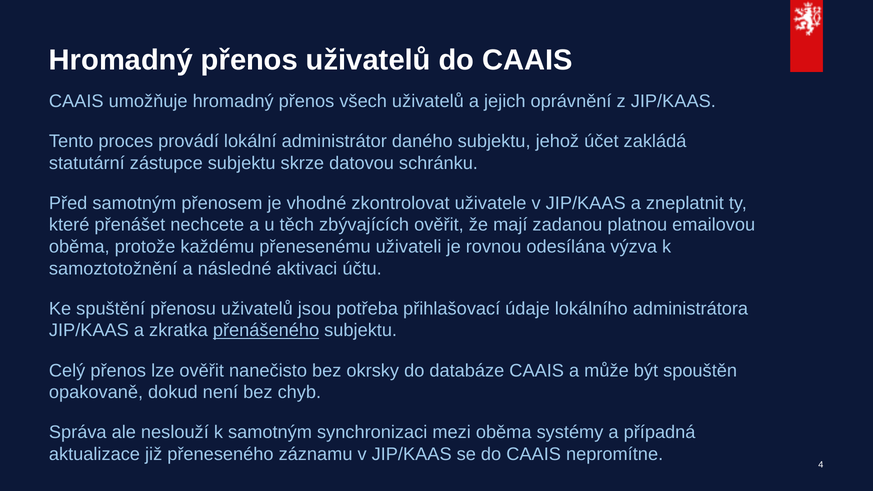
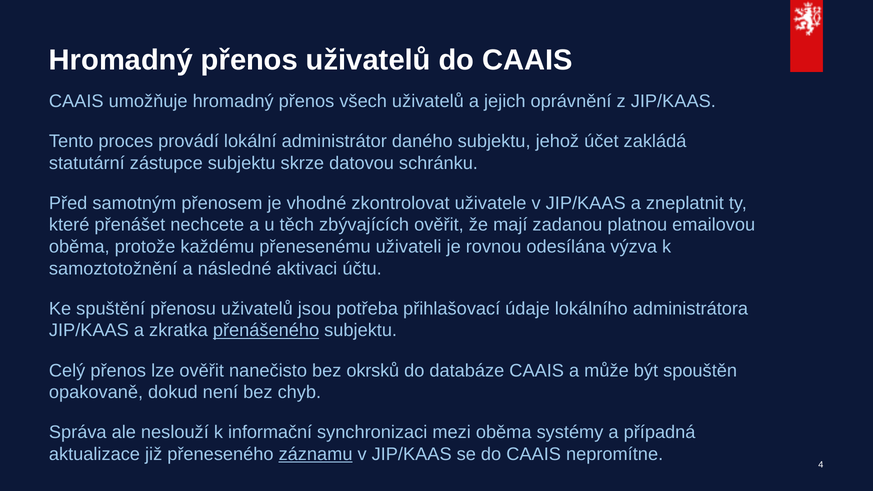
okrsky: okrsky -> okrsků
k samotným: samotným -> informační
záznamu underline: none -> present
